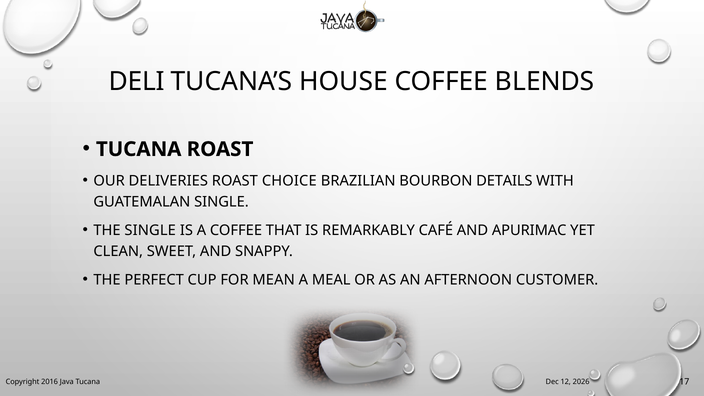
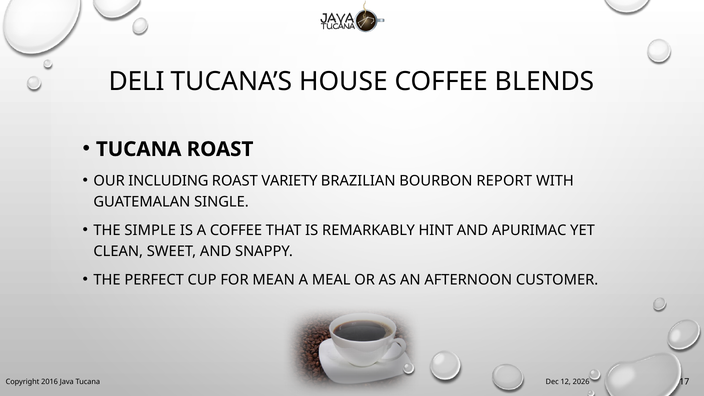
DELIVERIES: DELIVERIES -> INCLUDING
CHOICE: CHOICE -> VARIETY
DETAILS: DETAILS -> REPORT
THE SINGLE: SINGLE -> SIMPLE
CAFÉ: CAFÉ -> HINT
